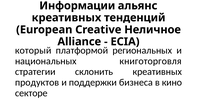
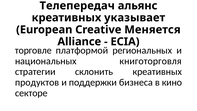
Информации: Информации -> Телепередач
тенденций: тенденций -> указывает
Неличное: Неличное -> Меняется
который: который -> торговле
